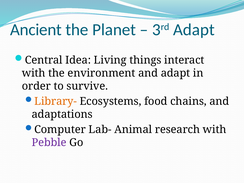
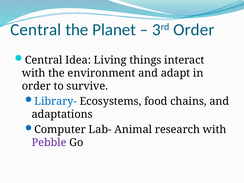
Ancient at (36, 30): Ancient -> Central
3rd Adapt: Adapt -> Order
Library- colour: orange -> blue
